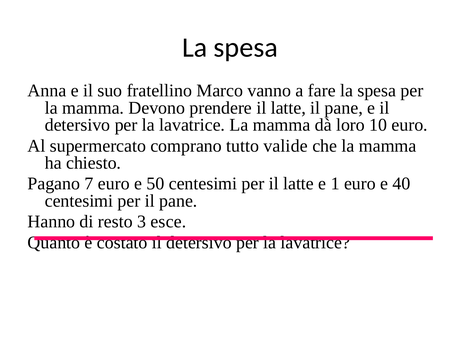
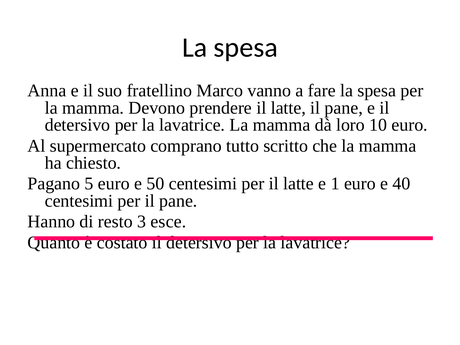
valide: valide -> scritto
7: 7 -> 5
